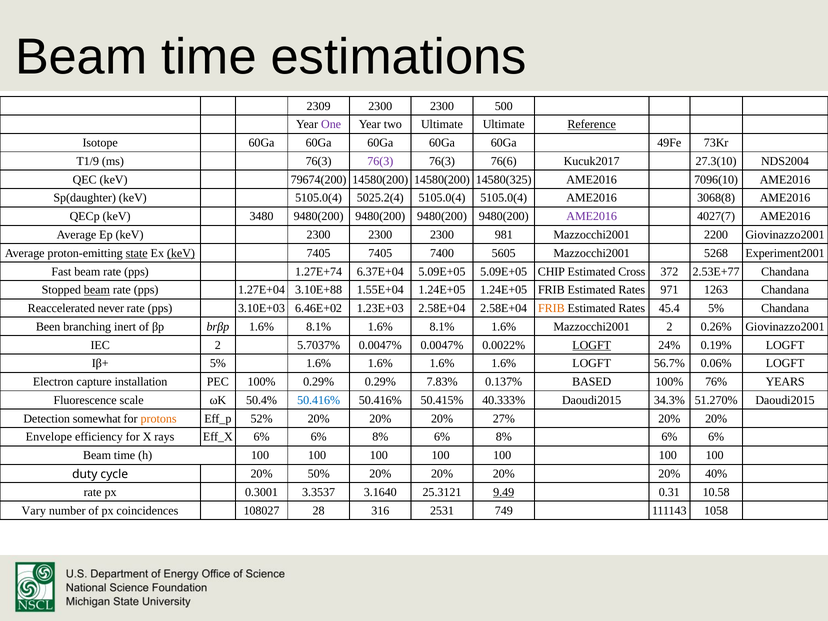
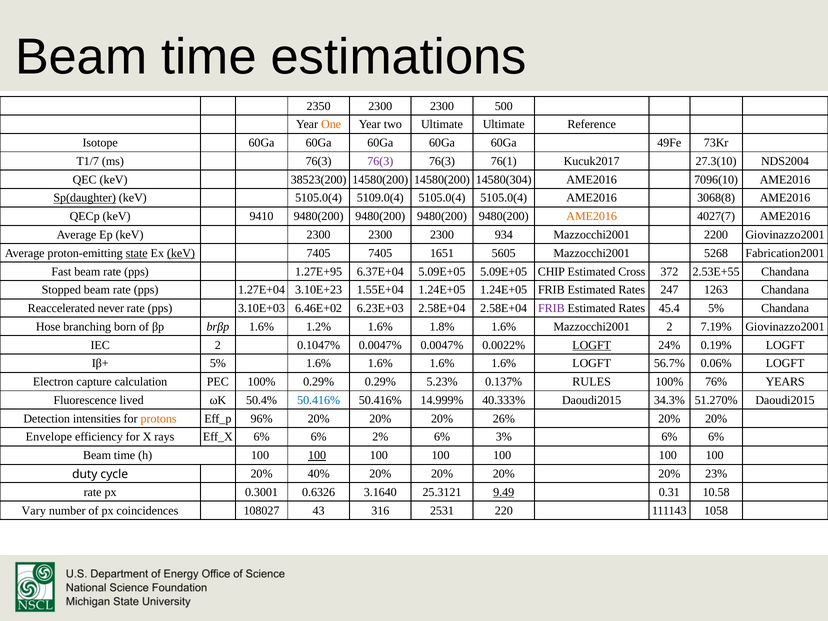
2309: 2309 -> 2350
One colour: purple -> orange
Reference underline: present -> none
T1/9: T1/9 -> T1/7
76(6: 76(6 -> 76(1
79674(200: 79674(200 -> 38523(200
14580(325: 14580(325 -> 14580(304
Sp(daughter underline: none -> present
5025.2(4: 5025.2(4 -> 5109.0(4
3480: 3480 -> 9410
AME2016 at (592, 216) colour: purple -> orange
981: 981 -> 934
7400: 7400 -> 1651
Experiment2001: Experiment2001 -> Fabrication2001
1.27E+74: 1.27E+74 -> 1.27E+95
2.53E+77: 2.53E+77 -> 2.53E+55
beam at (97, 290) underline: present -> none
3.10E+88: 3.10E+88 -> 3.10E+23
971: 971 -> 247
1.23E+03: 1.23E+03 -> 6.23E+03
FRIB at (551, 308) colour: orange -> purple
Been: Been -> Hose
inert: inert -> born
brβp 1.6% 8.1%: 8.1% -> 1.2%
8.1% at (442, 327): 8.1% -> 1.8%
0.26%: 0.26% -> 7.19%
5.7037%: 5.7037% -> 0.1047%
installation: installation -> calculation
7.83%: 7.83% -> 5.23%
BASED: BASED -> RULES
scale: scale -> lived
50.415%: 50.415% -> 14.999%
somewhat: somewhat -> intensities
52%: 52% -> 96%
27%: 27% -> 26%
6% 6% 8%: 8% -> 2%
8% at (504, 437): 8% -> 3%
100 at (317, 455) underline: none -> present
50%: 50% -> 40%
40%: 40% -> 23%
3.3537: 3.3537 -> 0.6326
28: 28 -> 43
749: 749 -> 220
